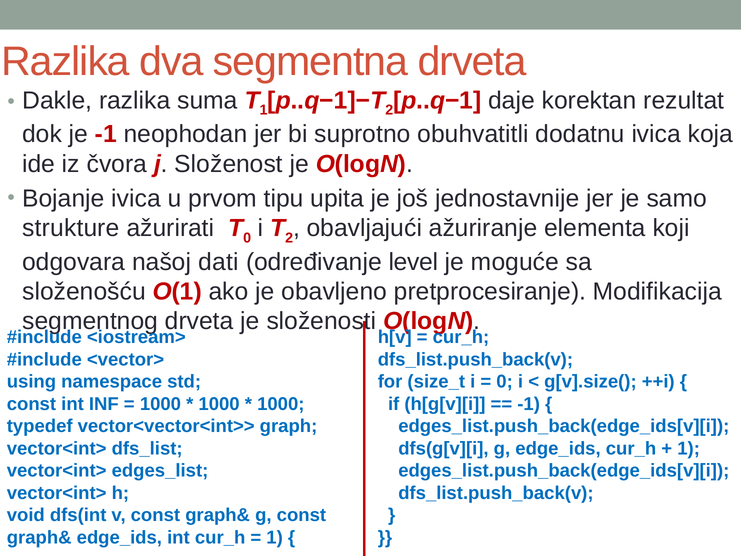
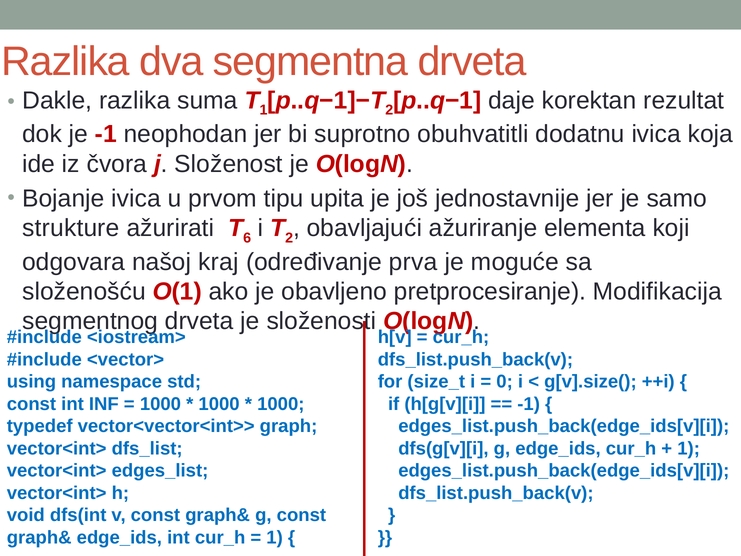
0 at (247, 238): 0 -> 6
dati: dati -> kraj
level: level -> prva
